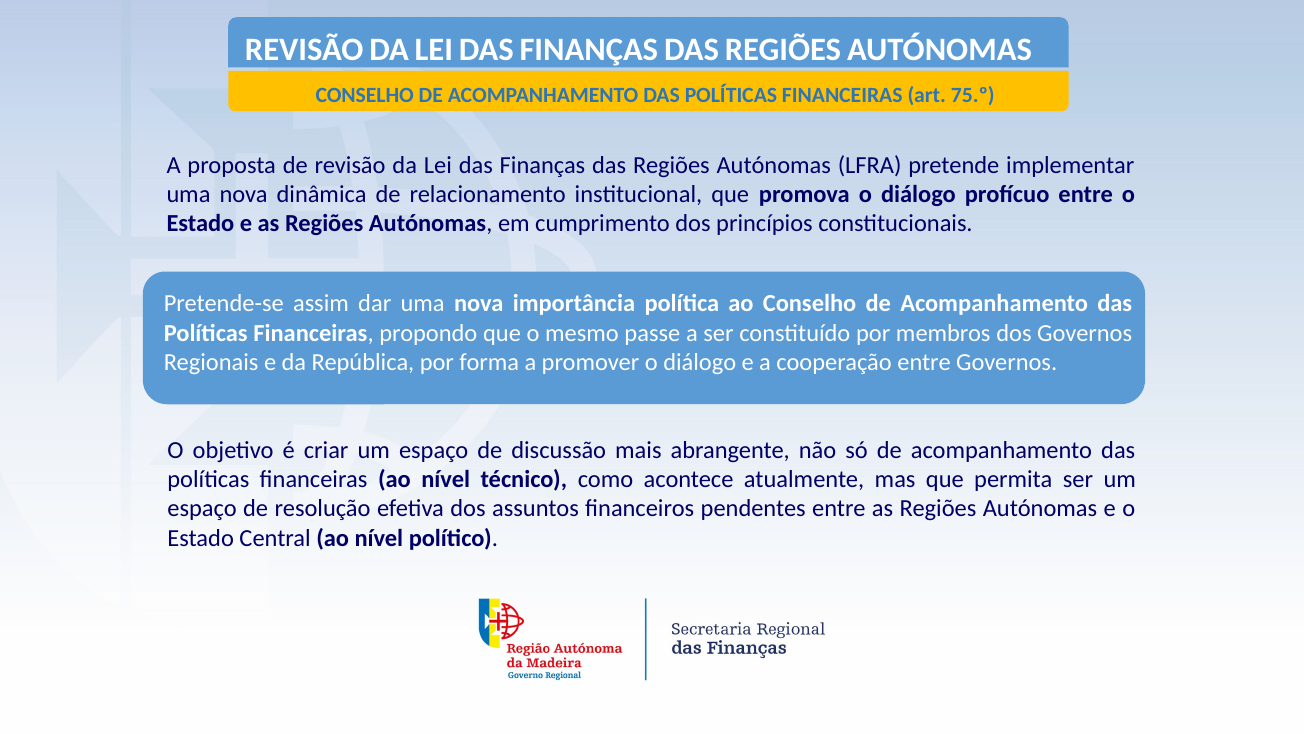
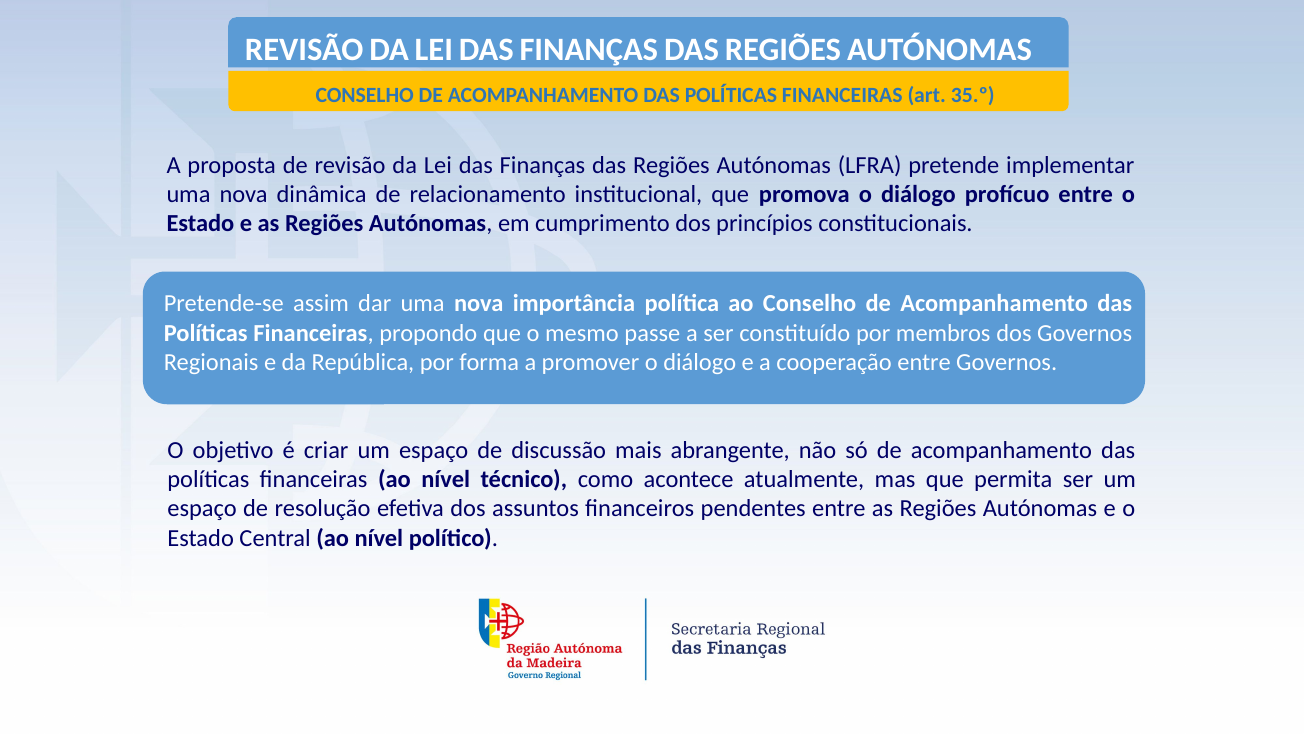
75.º: 75.º -> 35.º
